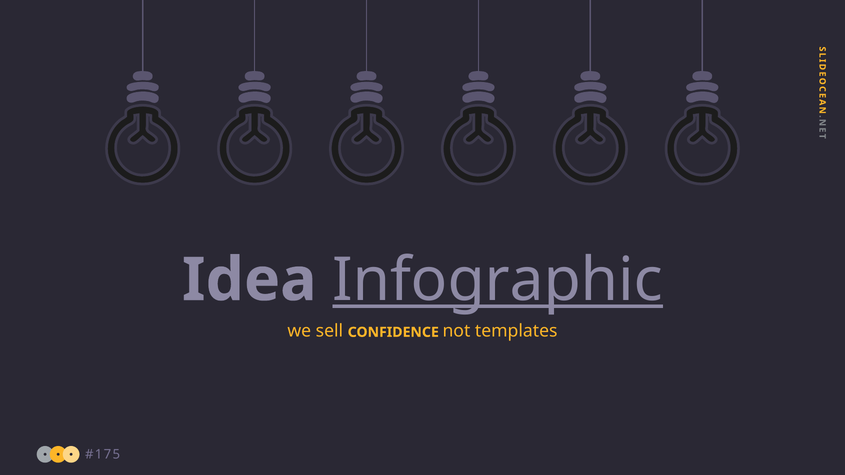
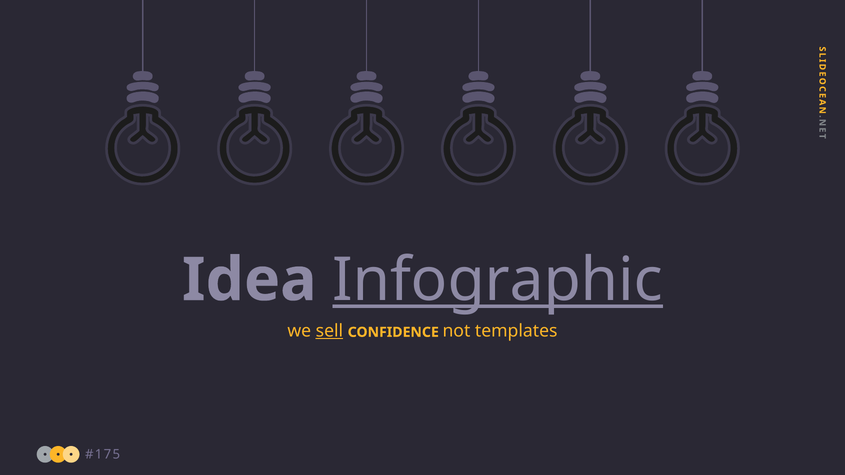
sell underline: none -> present
